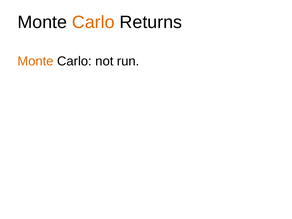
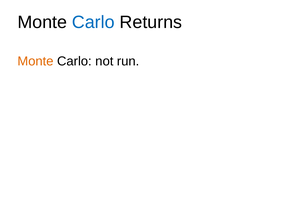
Carlo at (93, 22) colour: orange -> blue
